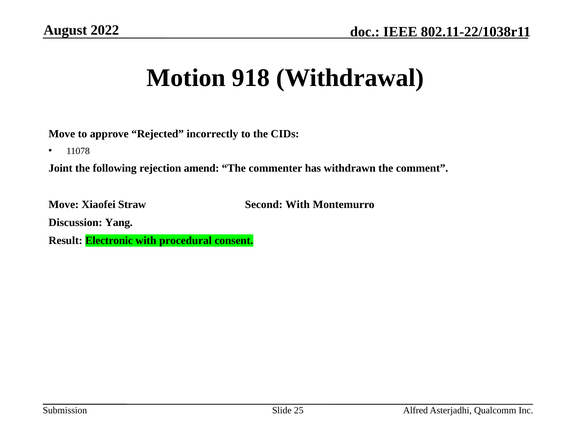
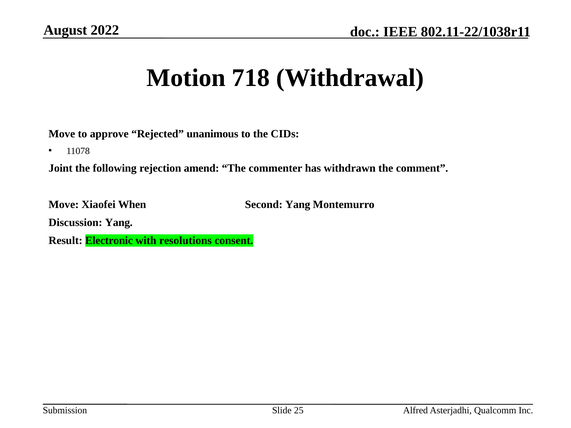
918: 918 -> 718
incorrectly: incorrectly -> unanimous
Straw: Straw -> When
Second With: With -> Yang
procedural: procedural -> resolutions
